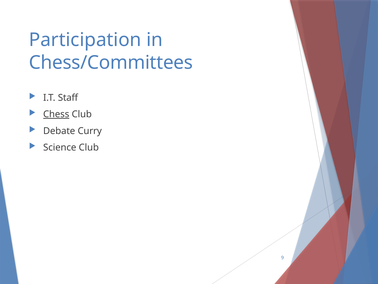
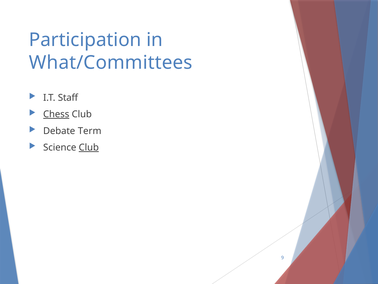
Chess/Committees: Chess/Committees -> What/Committees
Curry: Curry -> Term
Club at (89, 147) underline: none -> present
